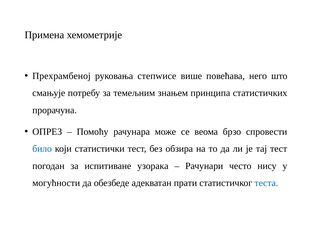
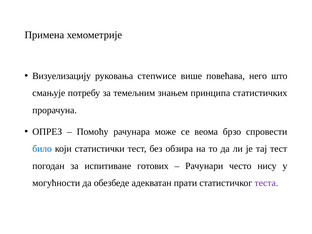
Прехрамбеној: Прехрамбеној -> Визуелизацију
узорака: узорака -> готових
теста colour: blue -> purple
